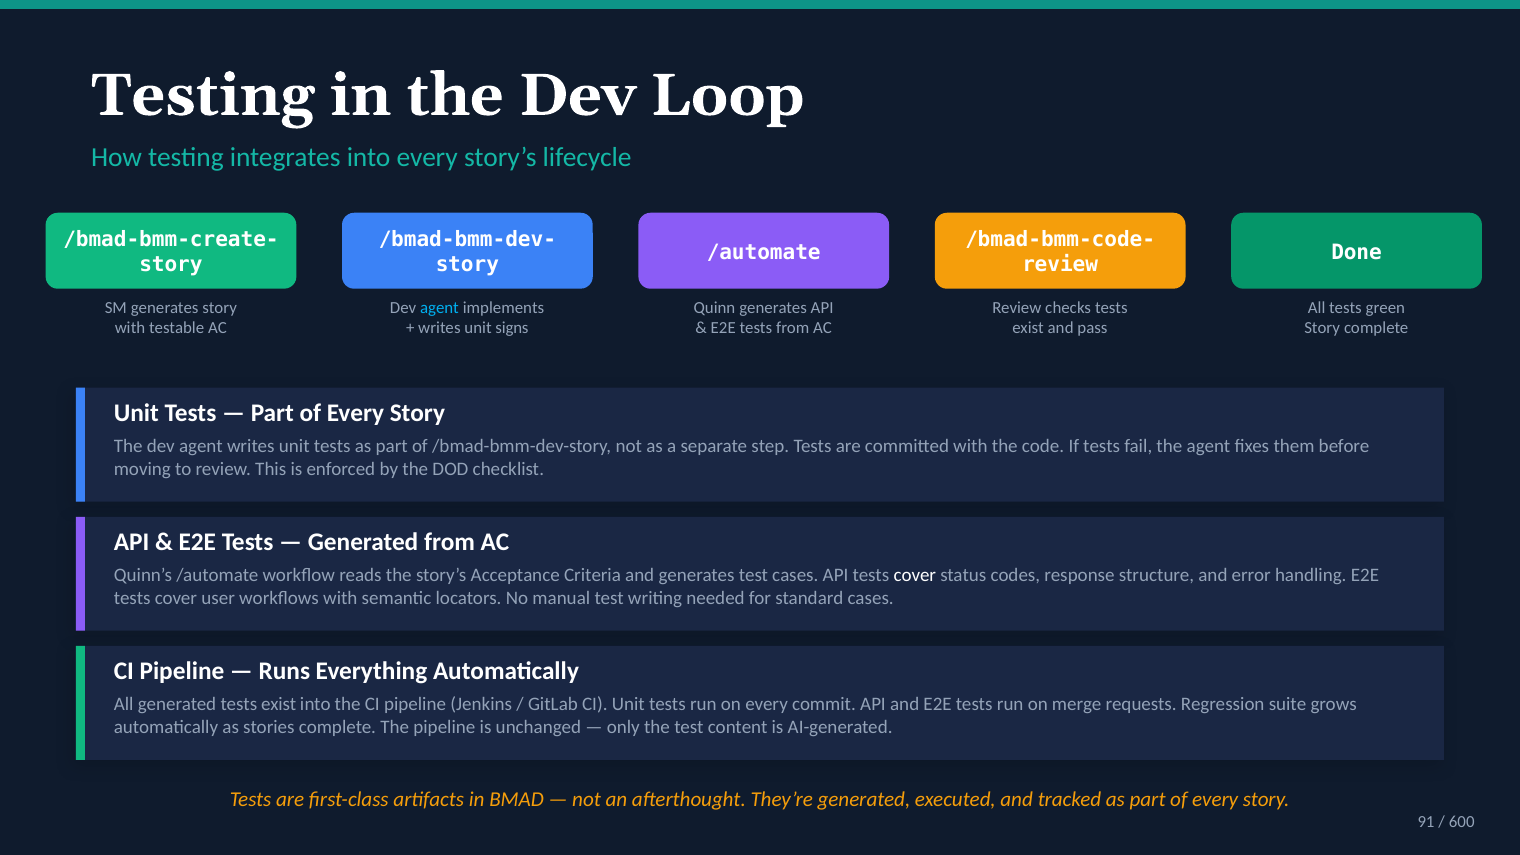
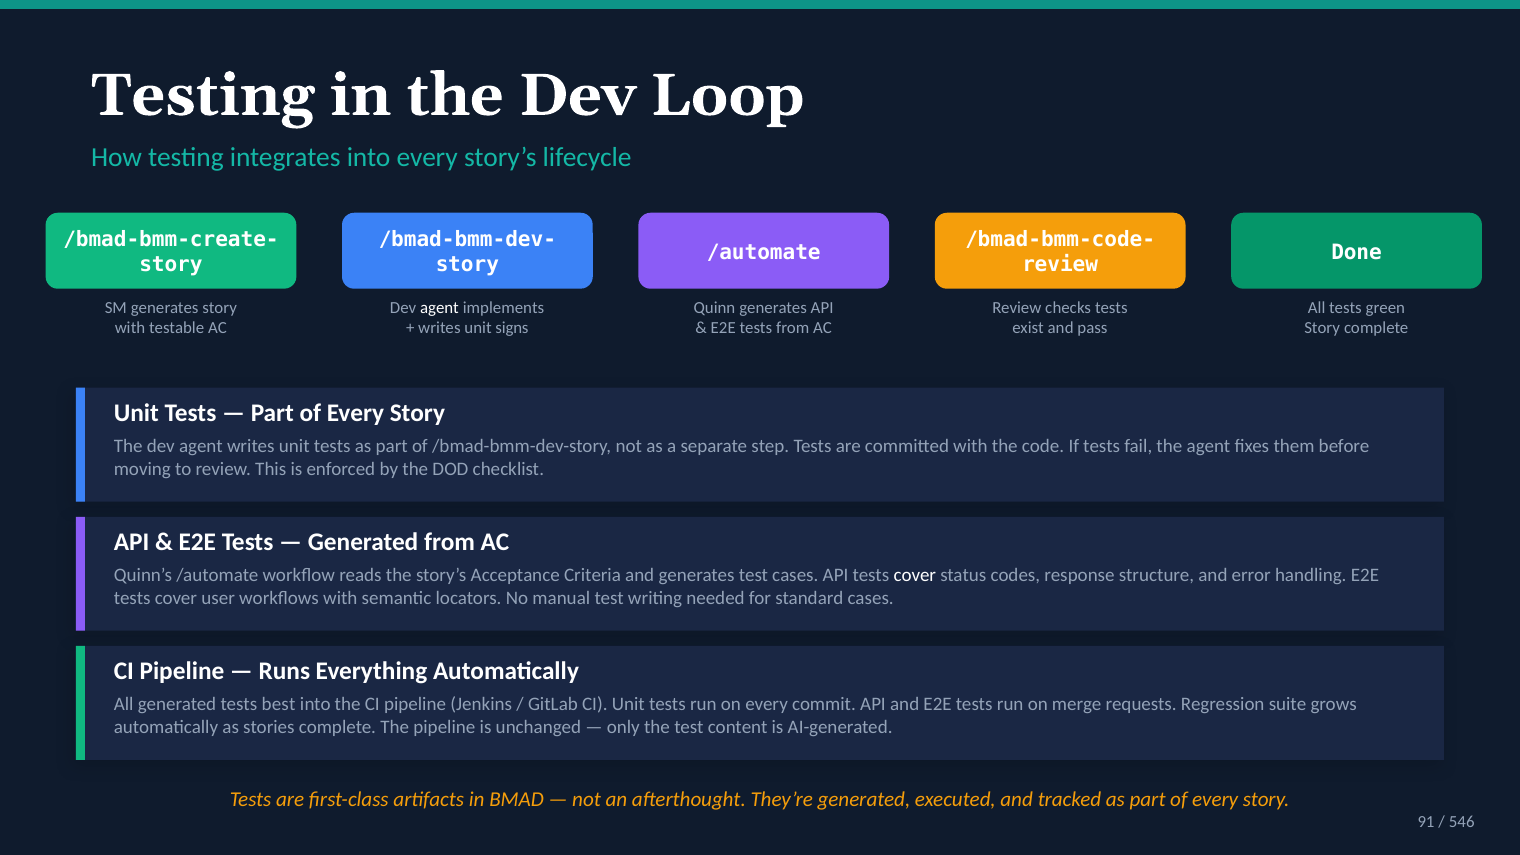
agent at (439, 308) colour: light blue -> white
generated tests exist: exist -> best
600: 600 -> 546
